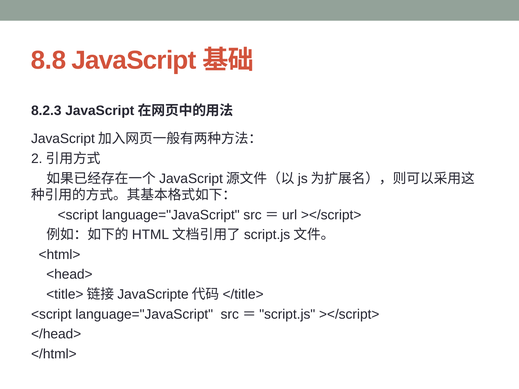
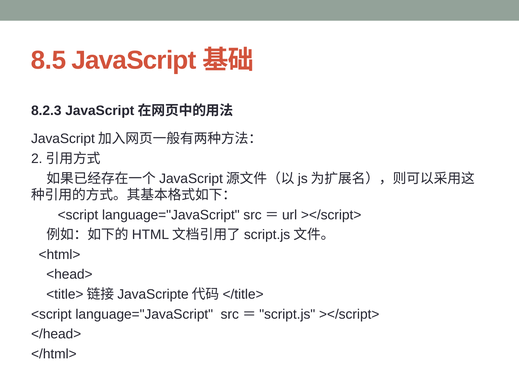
8.8: 8.8 -> 8.5
